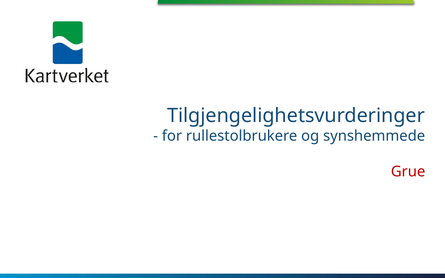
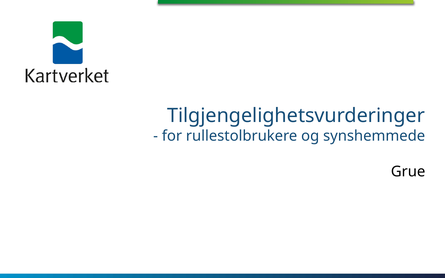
Grue colour: red -> black
